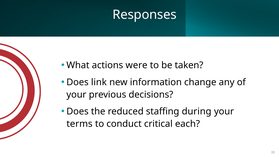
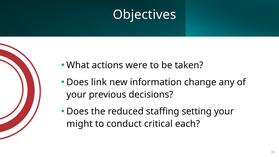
Responses: Responses -> Objectives
during: during -> setting
terms: terms -> might
